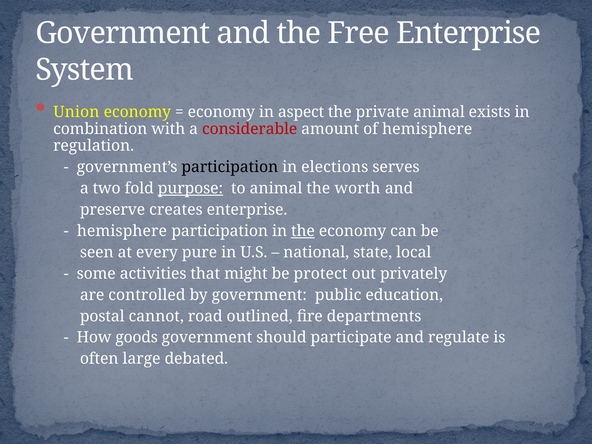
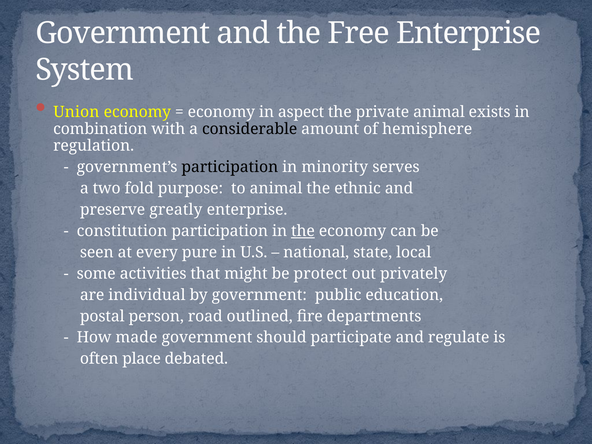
considerable colour: red -> black
elections: elections -> minority
purpose underline: present -> none
worth: worth -> ethnic
creates: creates -> greatly
hemisphere at (122, 231): hemisphere -> constitution
controlled: controlled -> individual
cannot: cannot -> person
goods: goods -> made
large: large -> place
